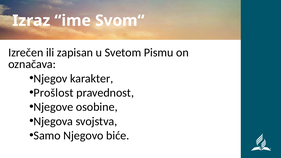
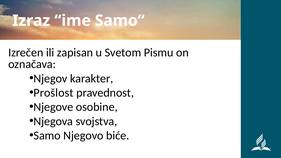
Svom“: Svom“ -> Samo“
